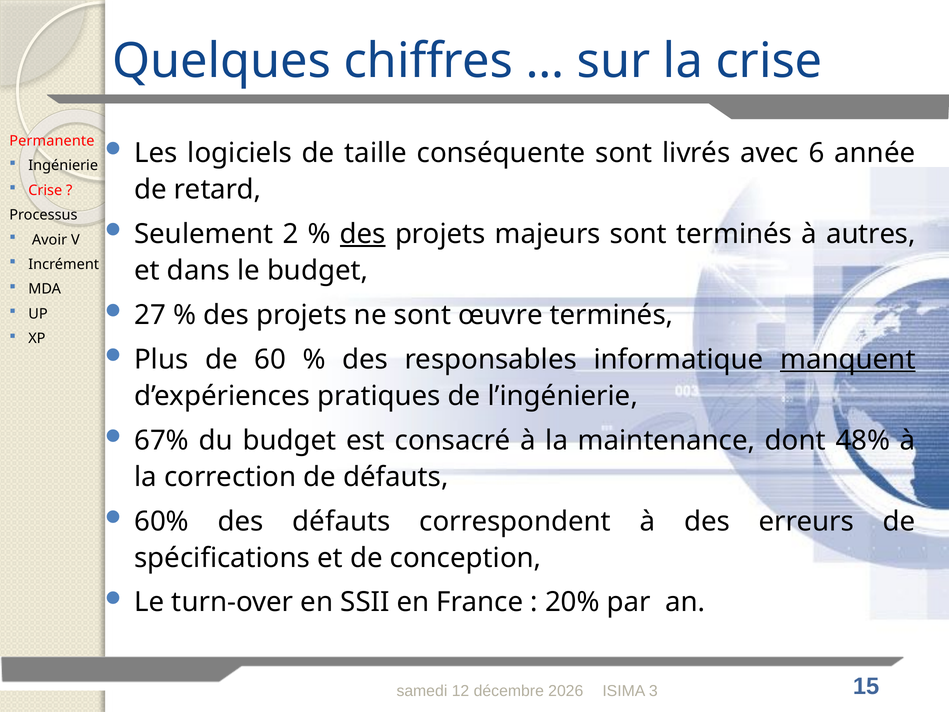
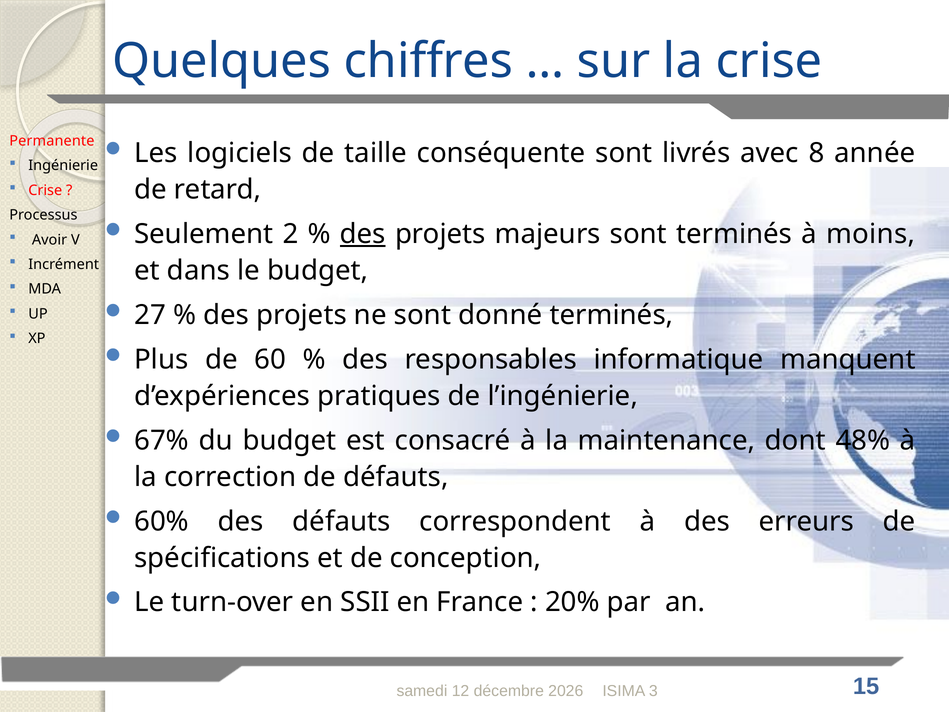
6: 6 -> 8
autres: autres -> moins
œuvre: œuvre -> donné
manquent underline: present -> none
